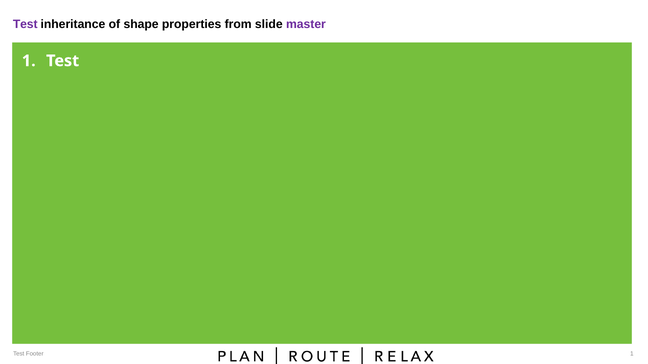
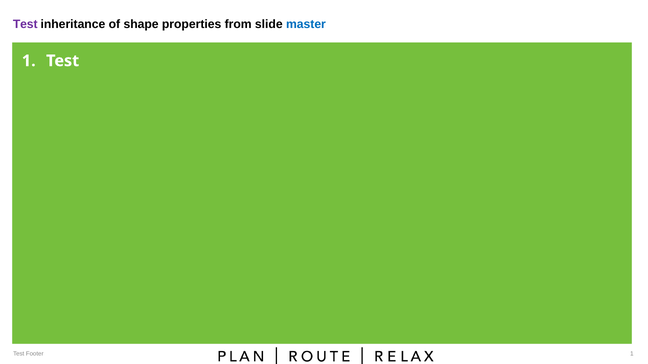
master colour: purple -> blue
